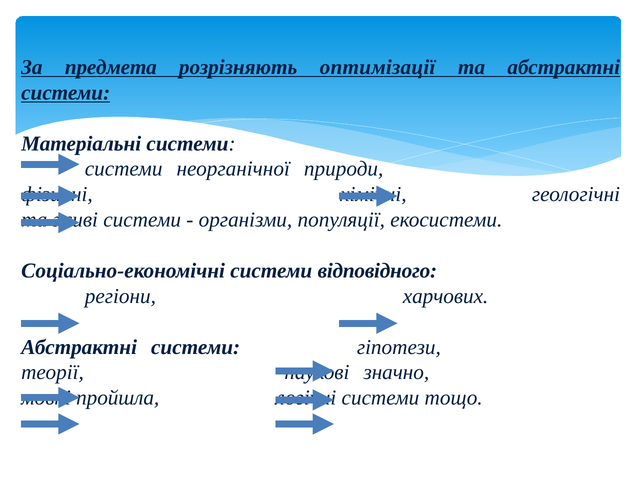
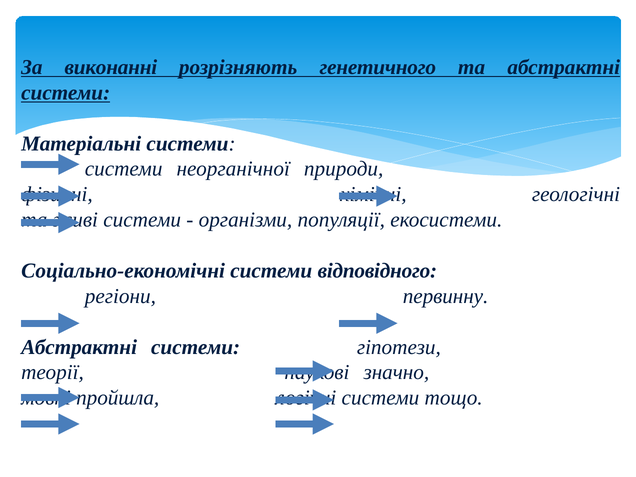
предмета: предмета -> виконанні
оптимізації: оптимізації -> генетичного
харчових: харчових -> первинну
